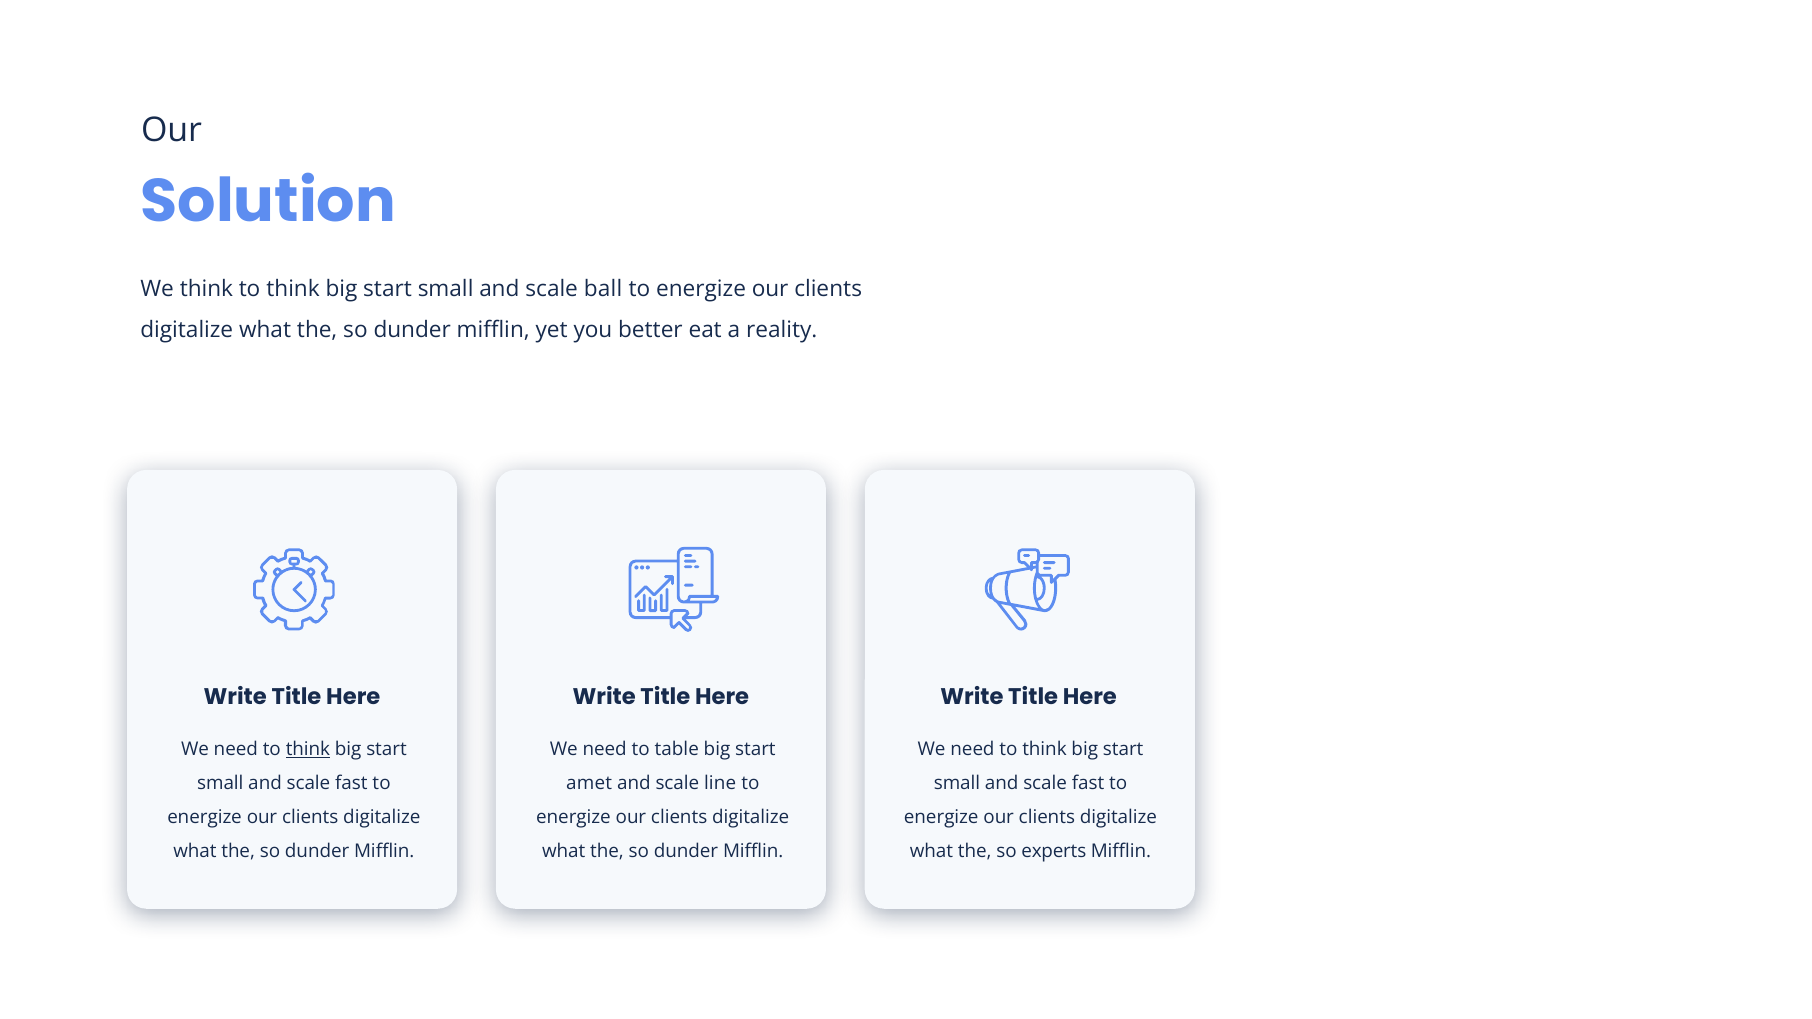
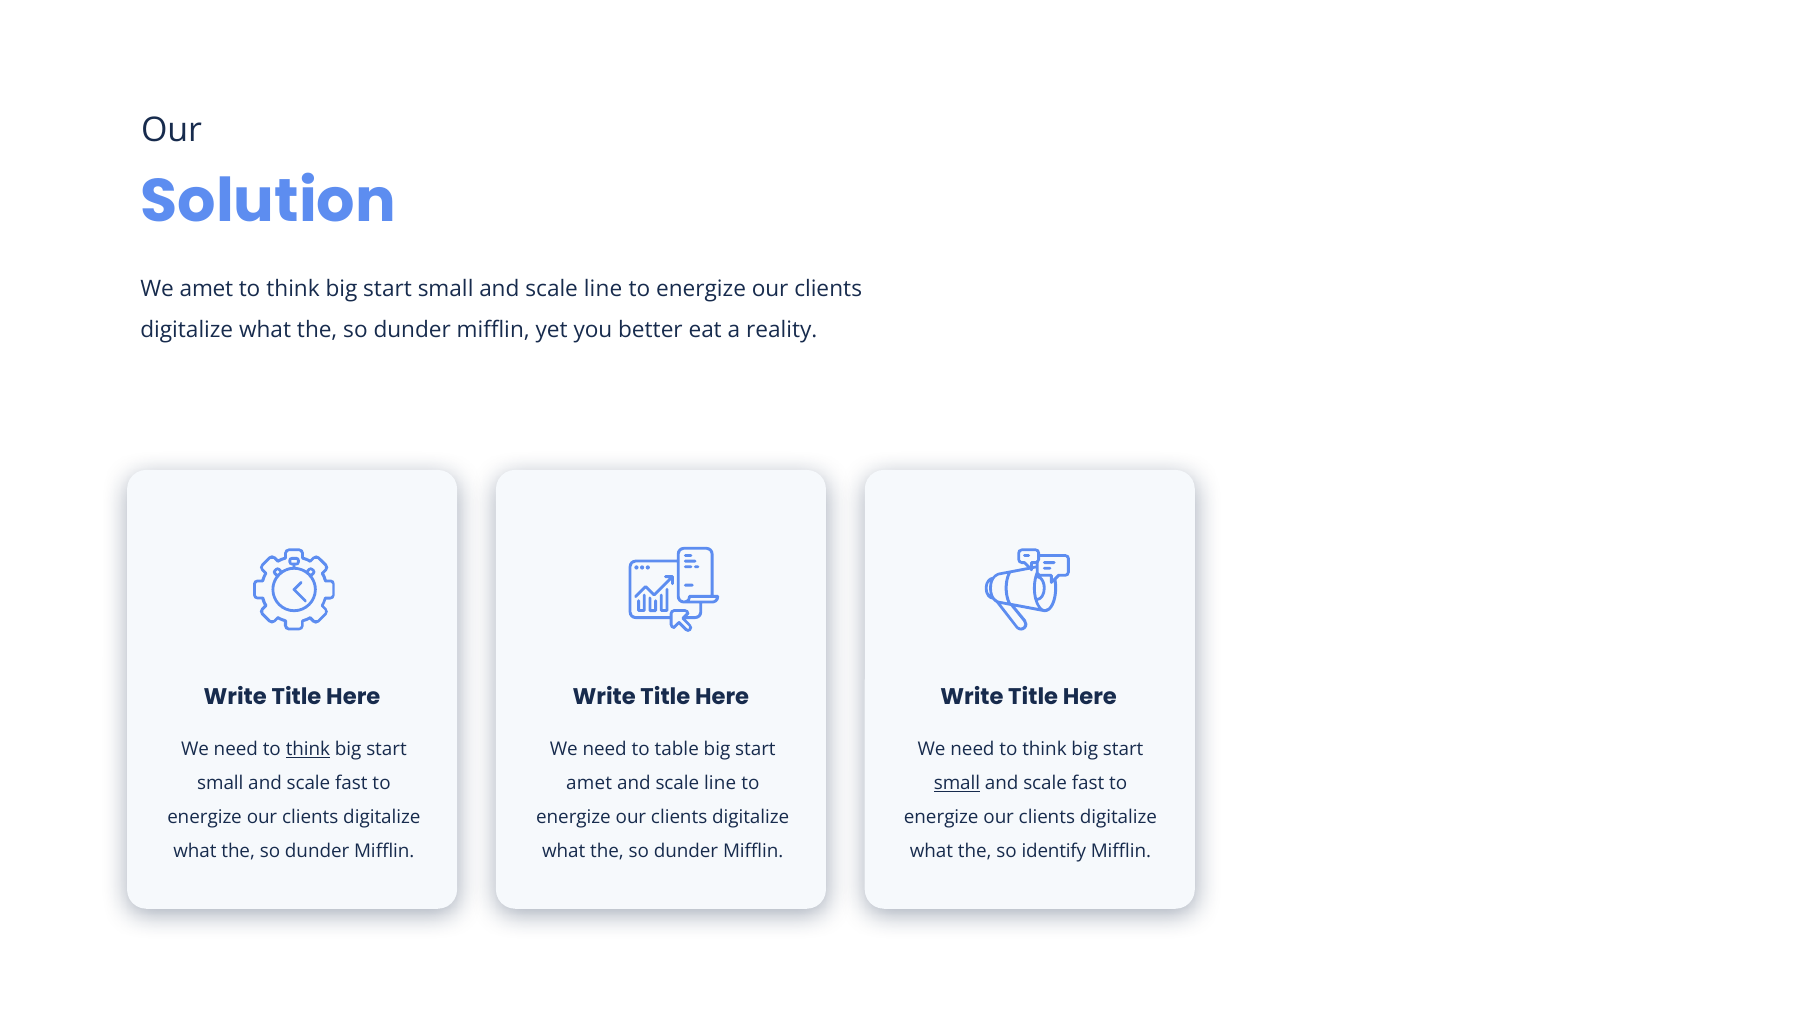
We think: think -> amet
small and scale ball: ball -> line
small at (957, 783) underline: none -> present
experts: experts -> identify
